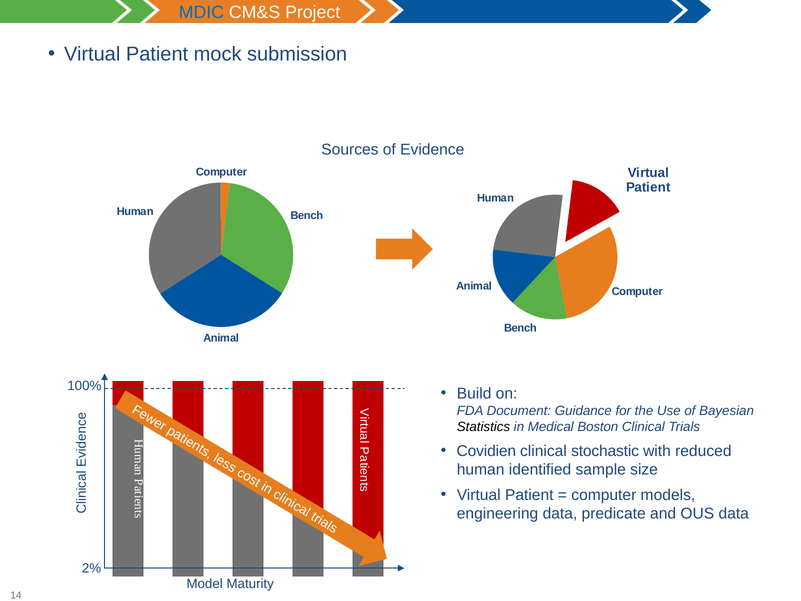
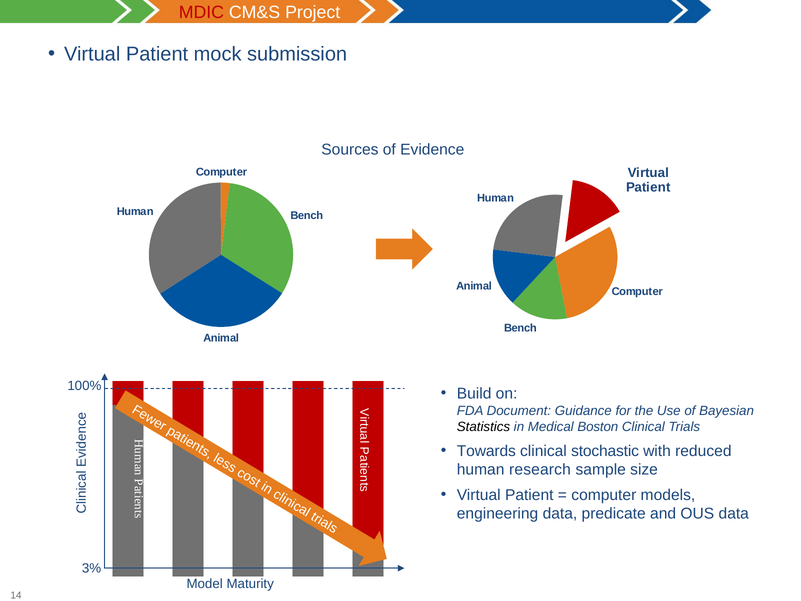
MDIC colour: blue -> red
Covidien: Covidien -> Towards
identified: identified -> research
2%: 2% -> 3%
